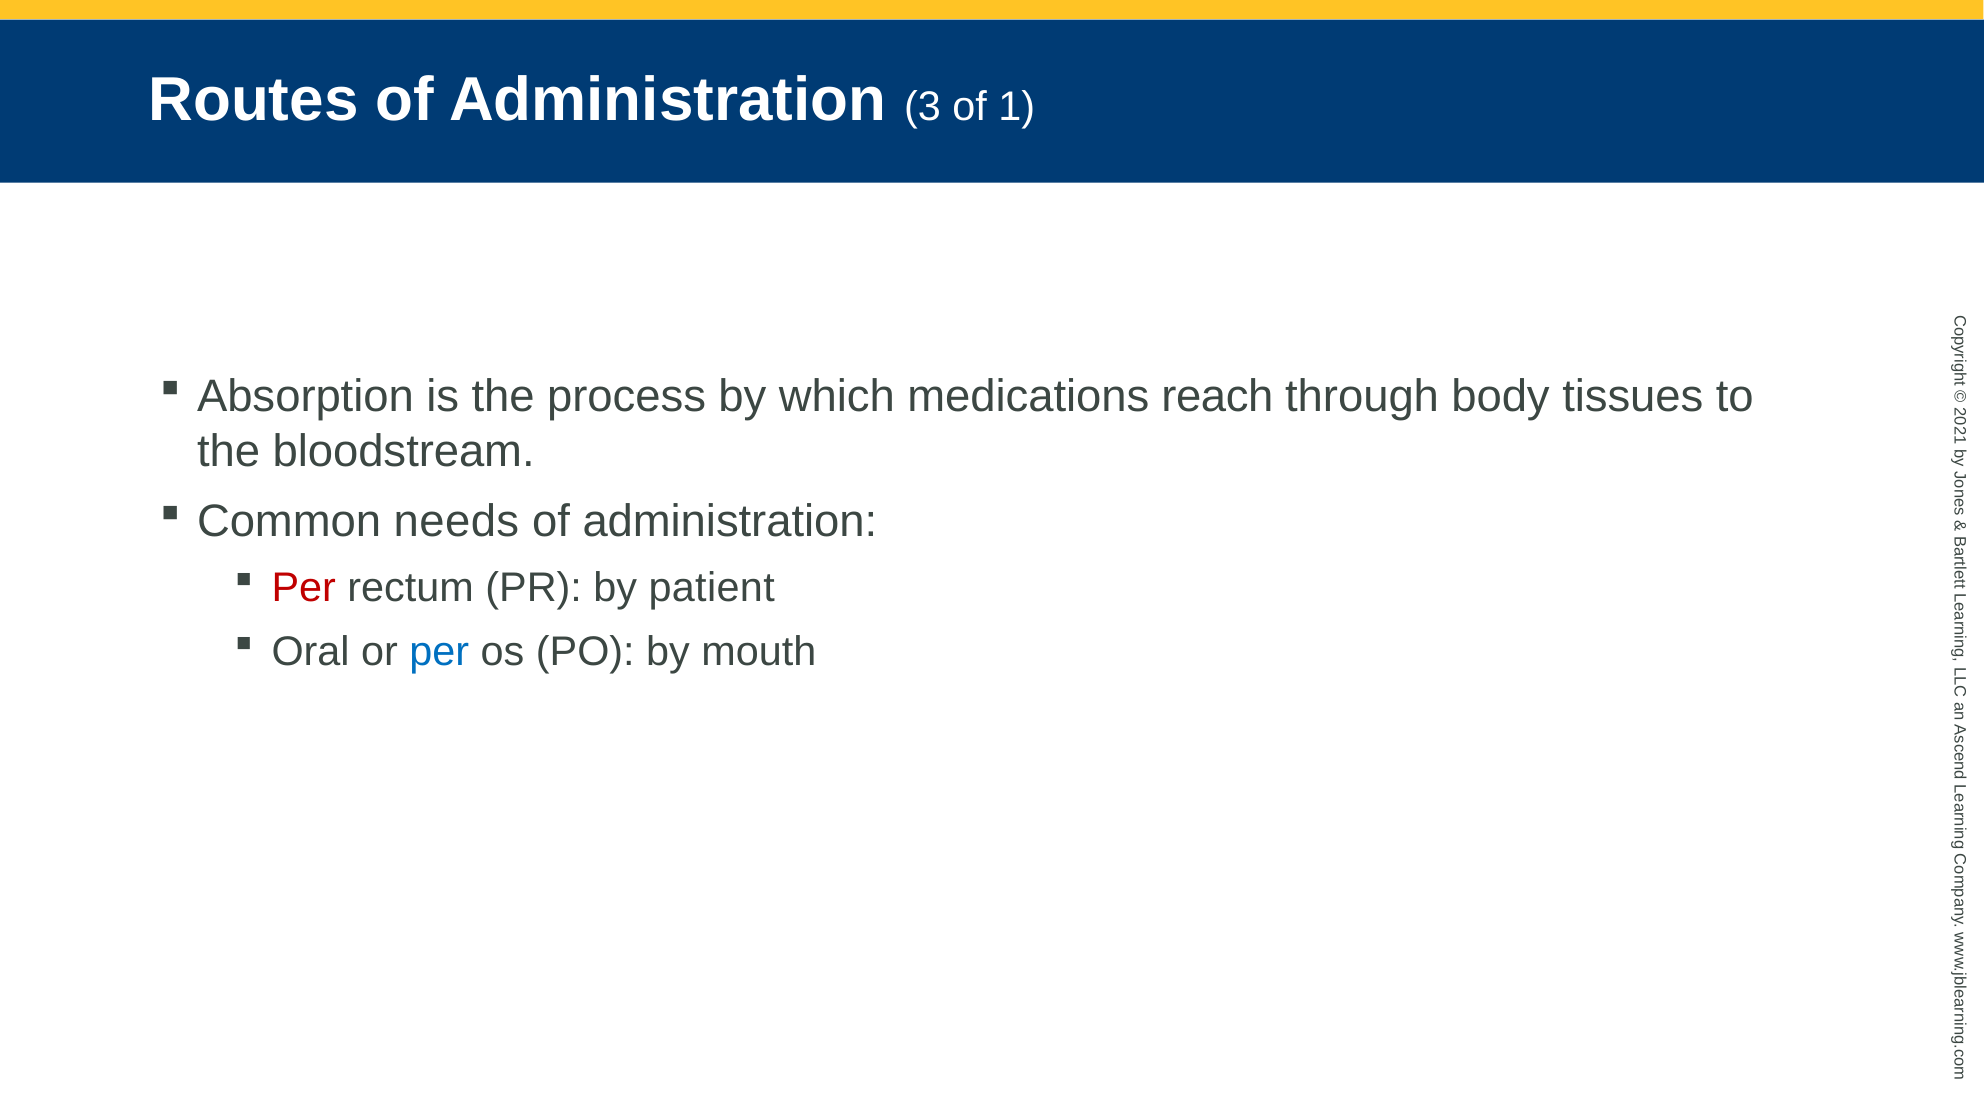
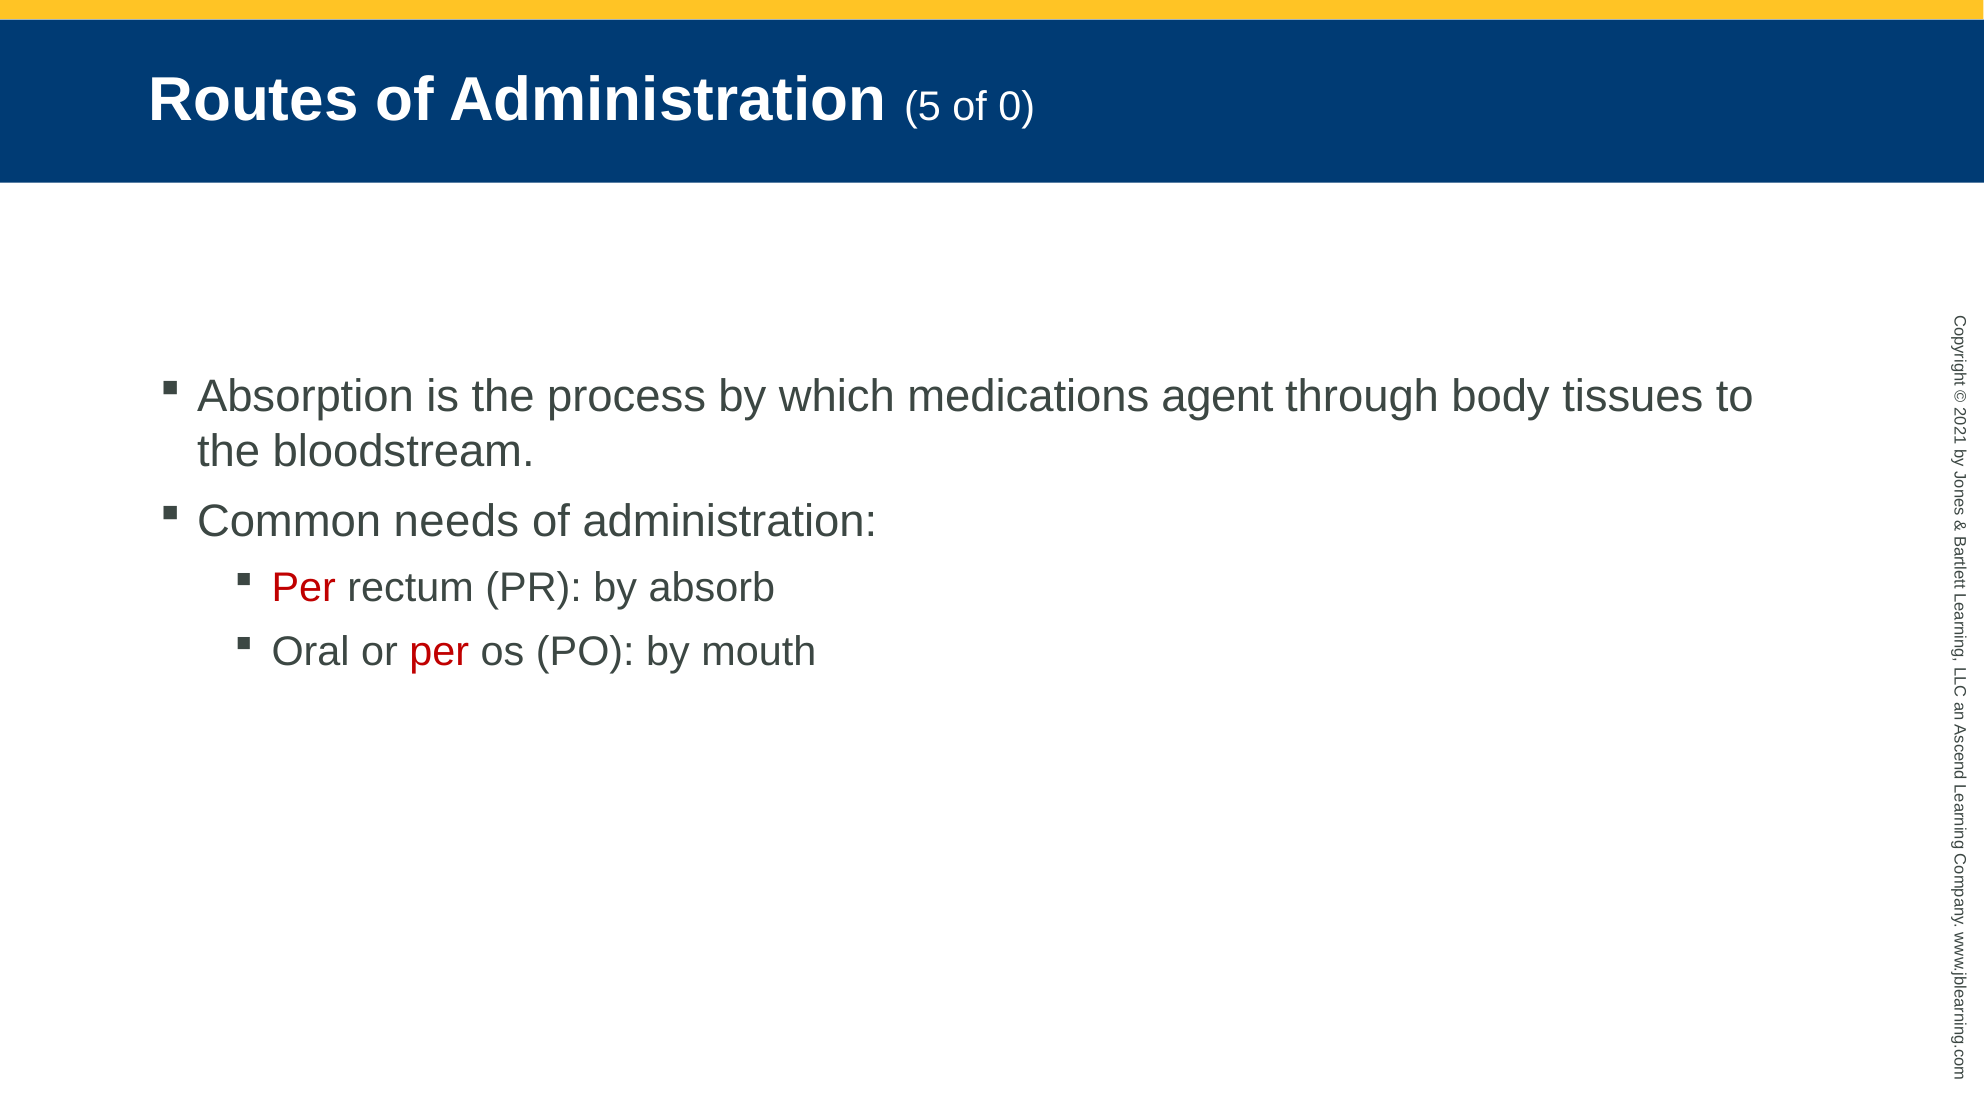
3: 3 -> 5
of 1: 1 -> 0
reach: reach -> agent
patient: patient -> absorb
per at (439, 652) colour: blue -> red
